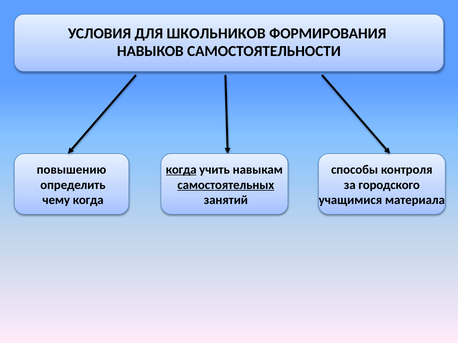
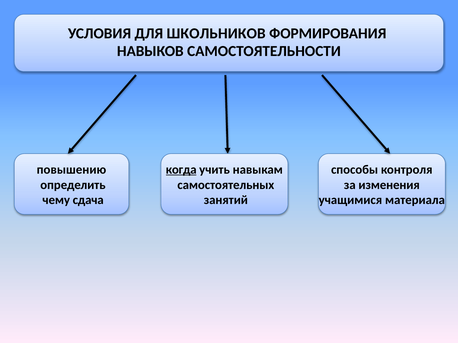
самостоятельных underline: present -> none
городского: городского -> изменения
чему когда: когда -> сдача
